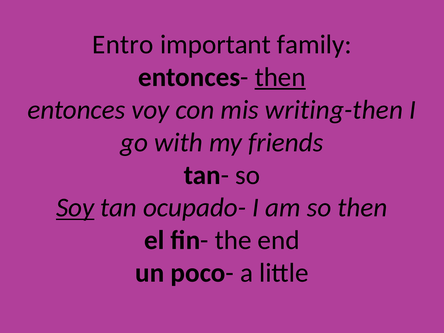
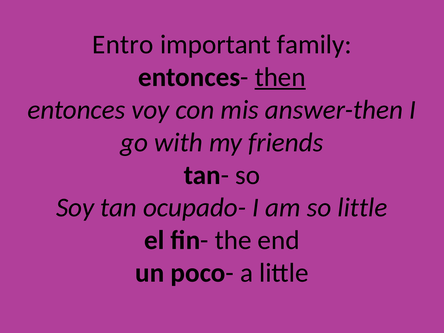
writing-then: writing-then -> answer-then
Soy underline: present -> none
so then: then -> little
